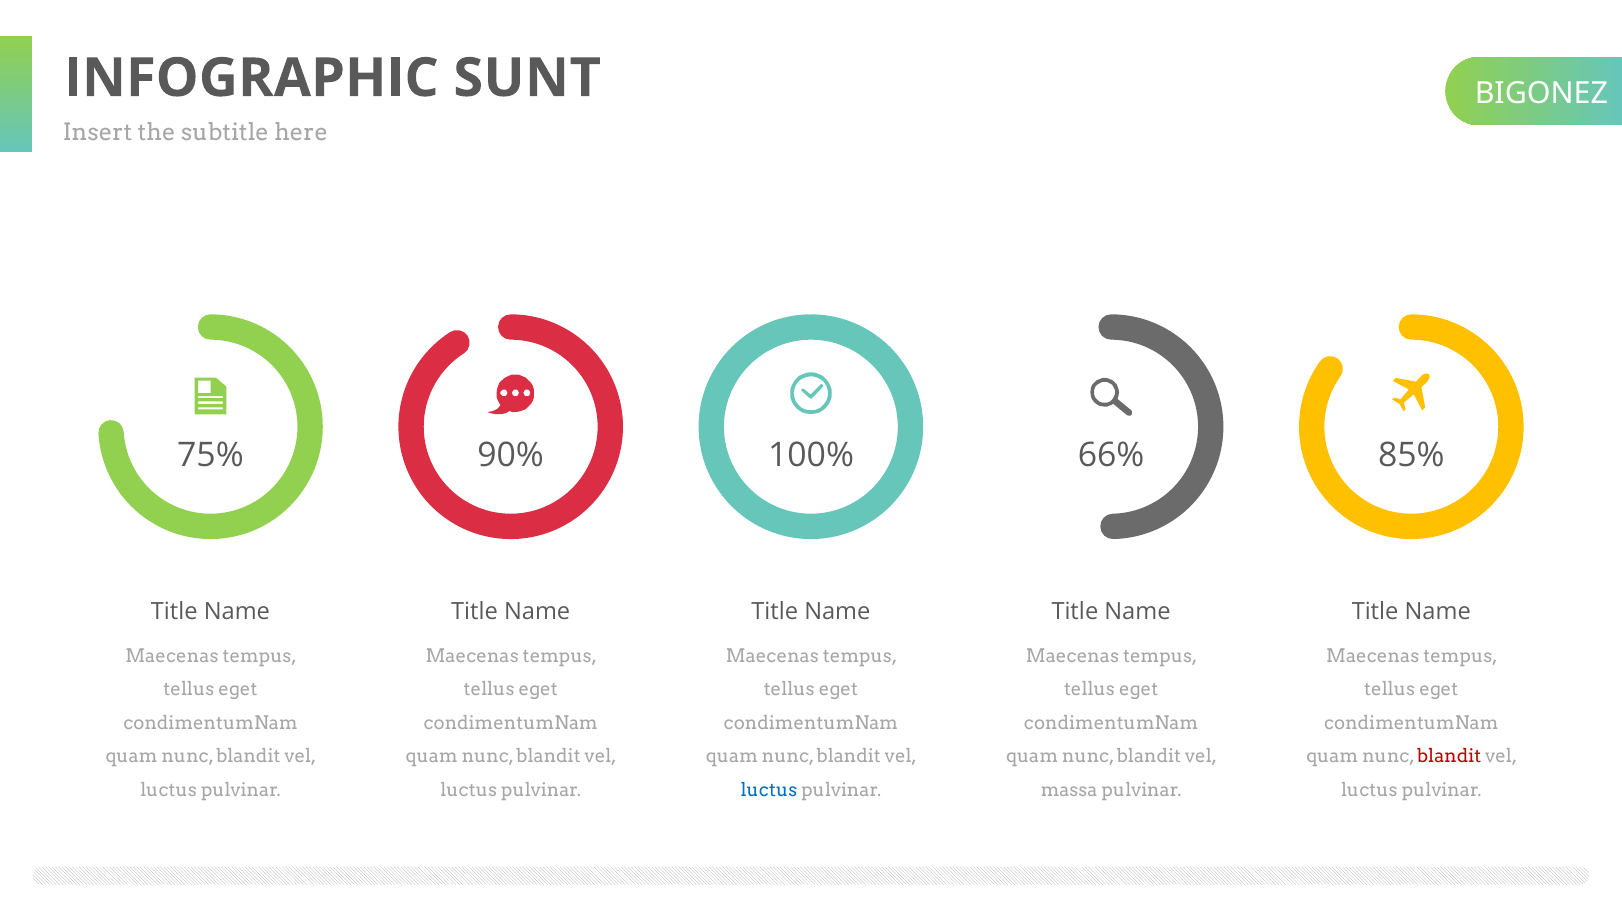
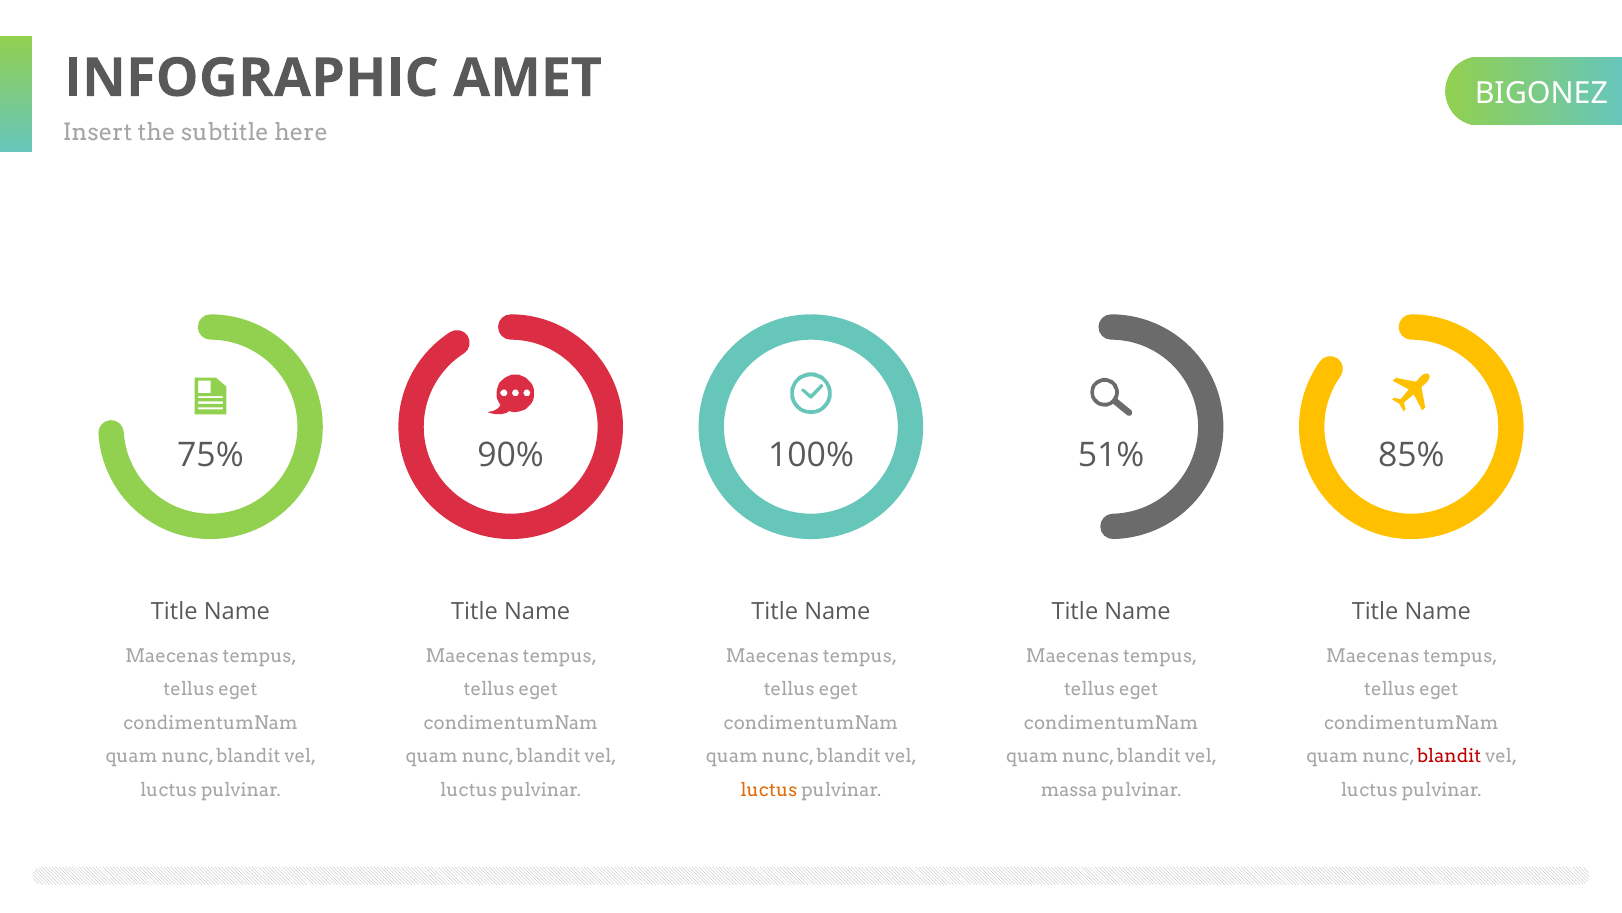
SUNT: SUNT -> AMET
66%: 66% -> 51%
luctus at (769, 789) colour: blue -> orange
